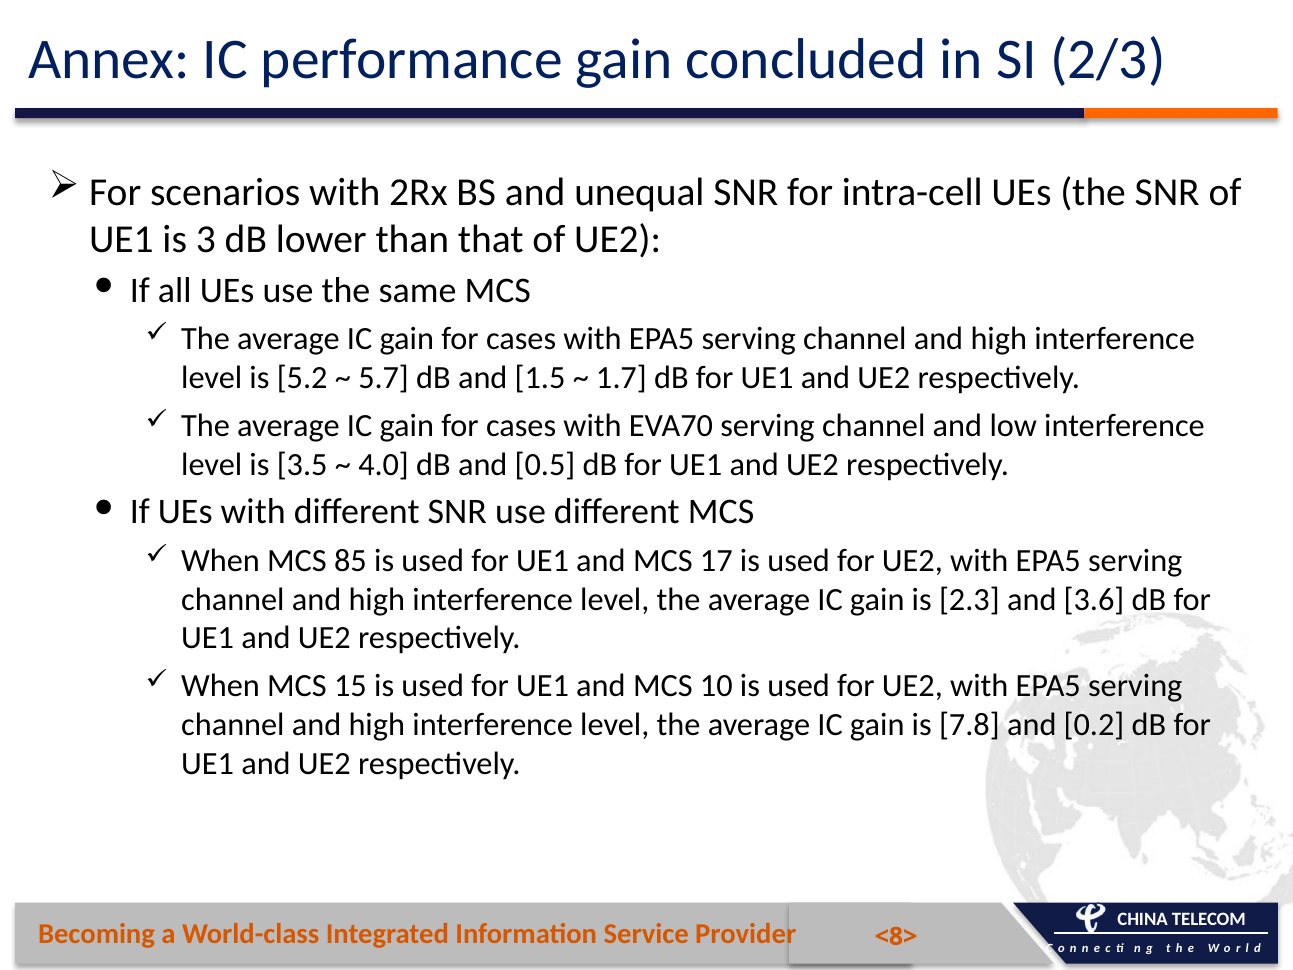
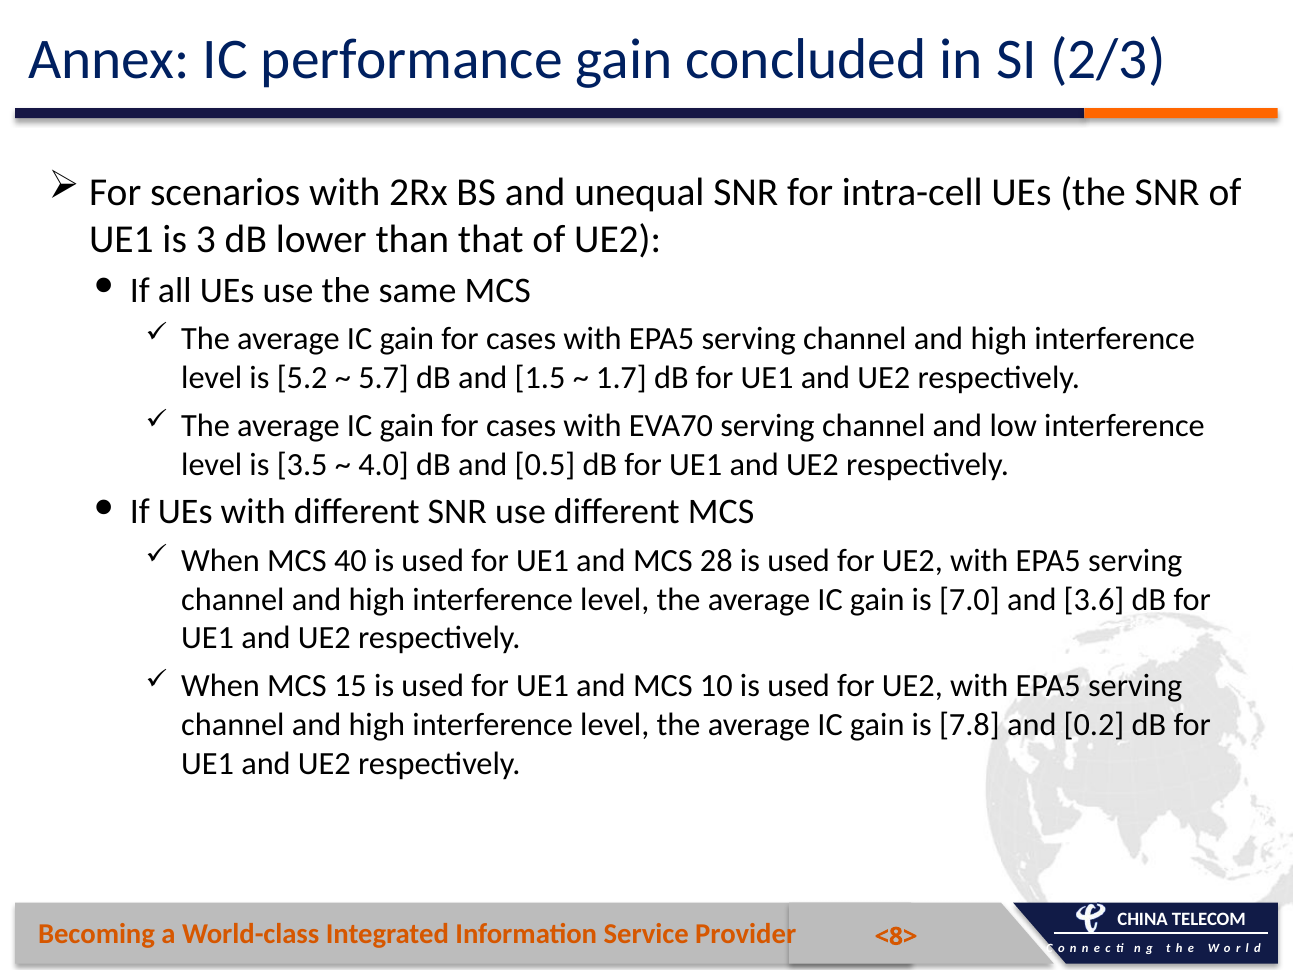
85: 85 -> 40
17: 17 -> 28
2.3: 2.3 -> 7.0
